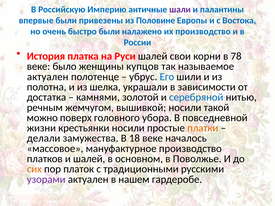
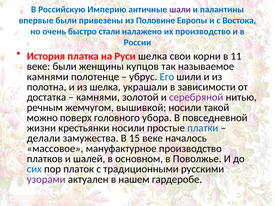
быстро были: были -> стали
Руси шалей: шалей -> шелка
78: 78 -> 11
веке было: было -> были
актуален at (48, 77): актуален -> камнями
серебряной colour: blue -> purple
платки colour: orange -> blue
18: 18 -> 15
сих colour: orange -> blue
